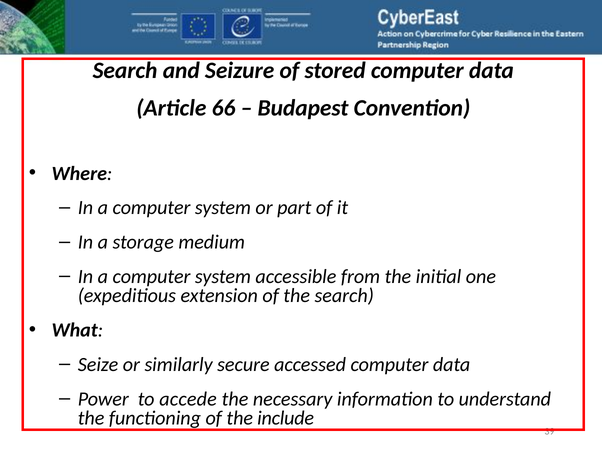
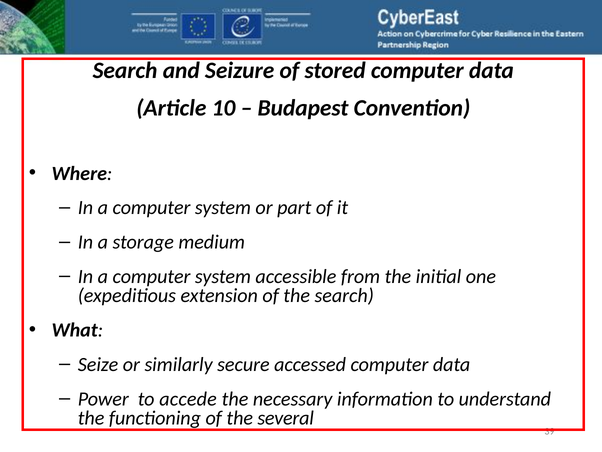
66: 66 -> 10
include: include -> several
